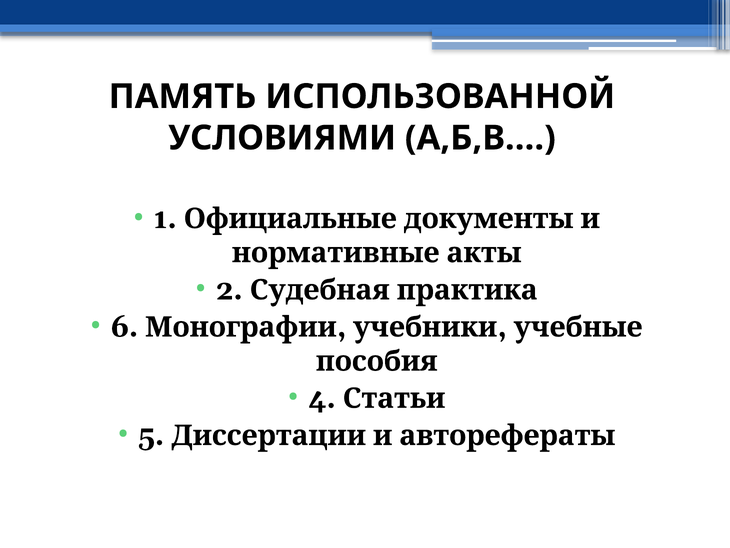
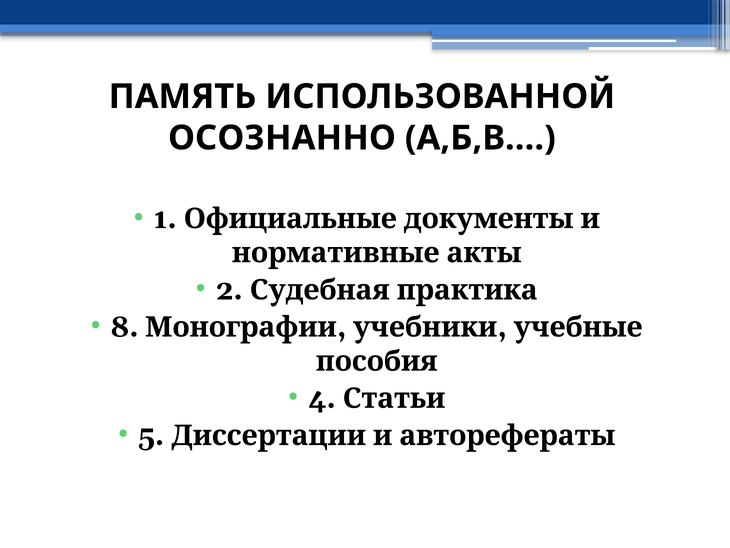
УСЛОВИЯМИ: УСЛОВИЯМИ -> ОСОЗНАННО
6: 6 -> 8
